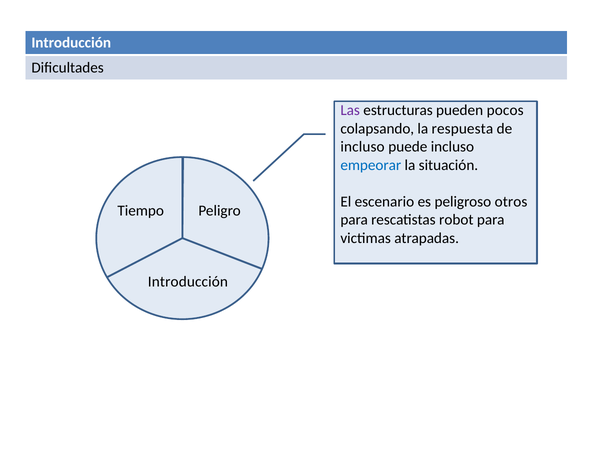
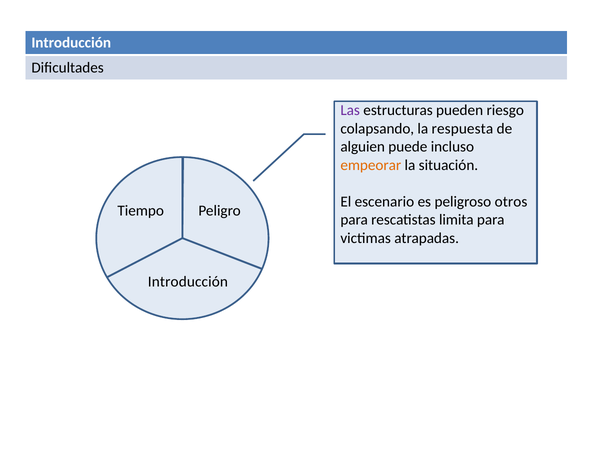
pocos: pocos -> riesgo
incluso at (363, 147): incluso -> alguien
empeorar colour: blue -> orange
robot: robot -> limita
